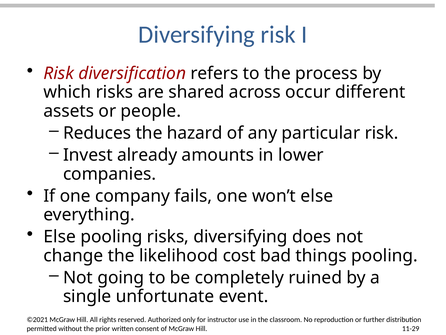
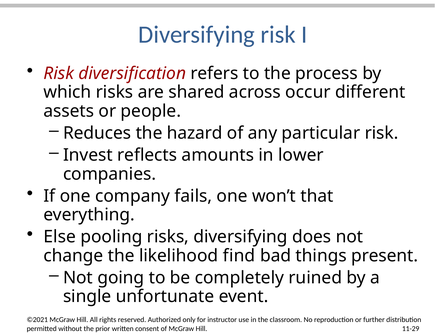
already: already -> reflects
won’t else: else -> that
cost: cost -> find
things pooling: pooling -> present
